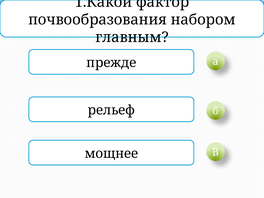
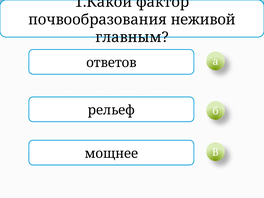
набором: набором -> неживой
прежде: прежде -> ответов
